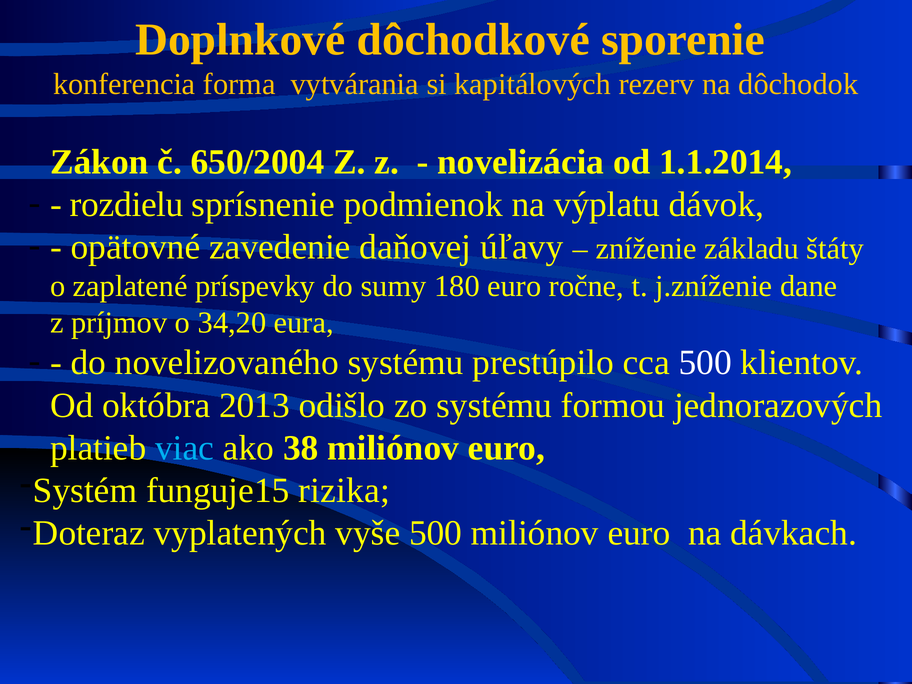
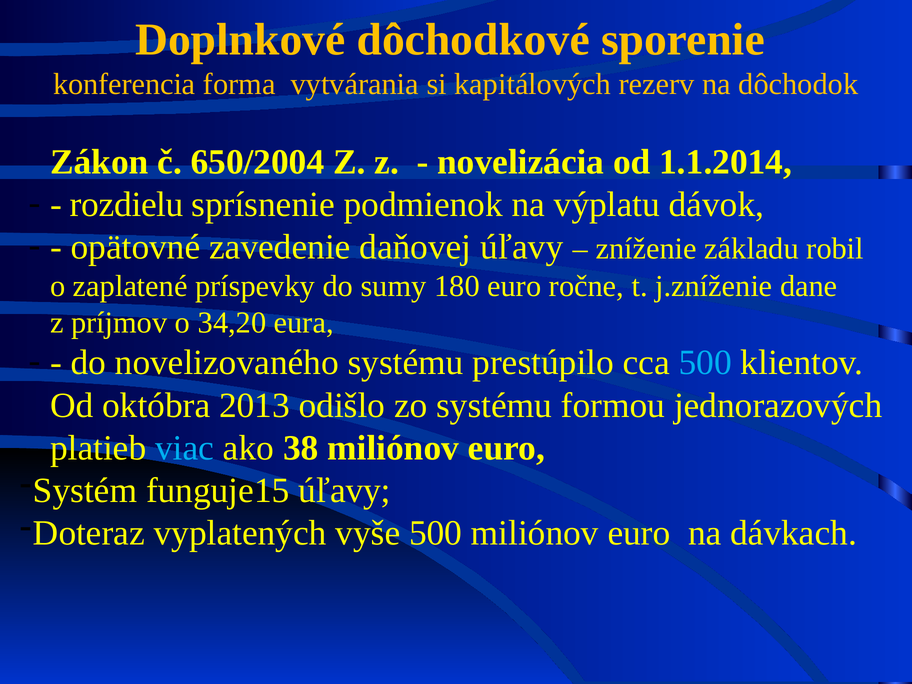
štáty: štáty -> robil
500 at (705, 363) colour: white -> light blue
funguje15 rizika: rizika -> úľavy
